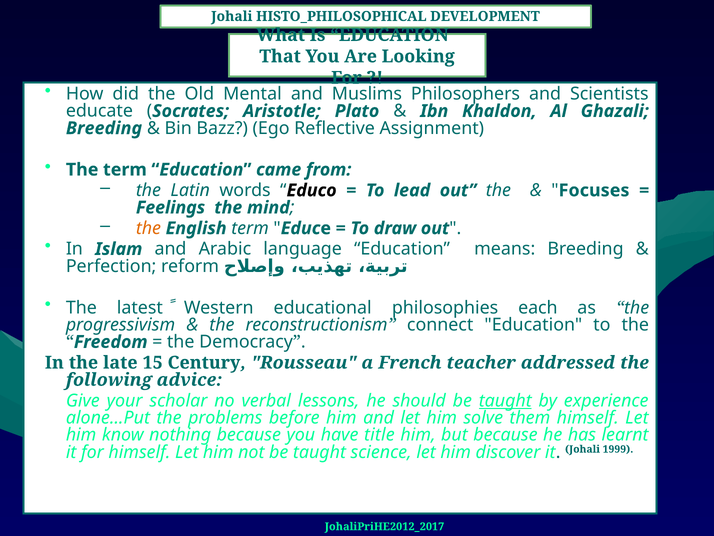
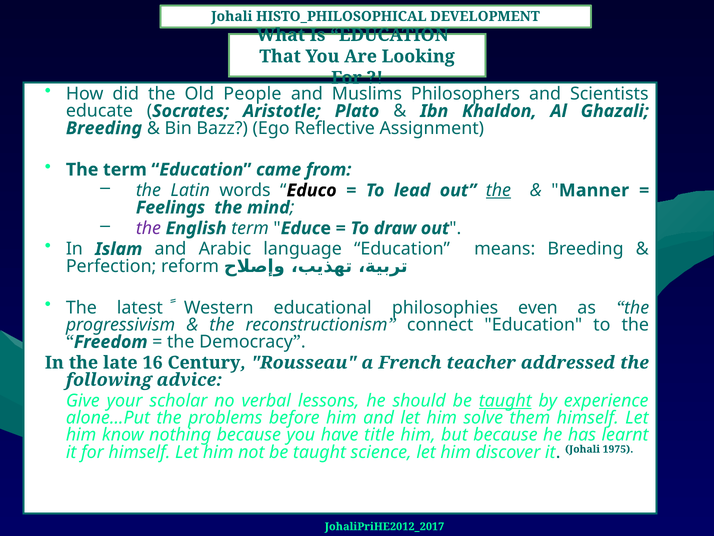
Mental: Mental -> People
the at (498, 190) underline: none -> present
Focuses: Focuses -> Manner
the at (148, 228) colour: orange -> purple
each: each -> even
15: 15 -> 16
1999: 1999 -> 1975
